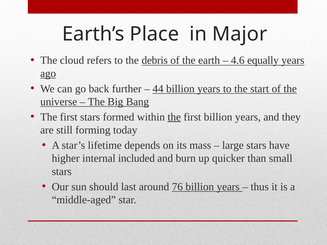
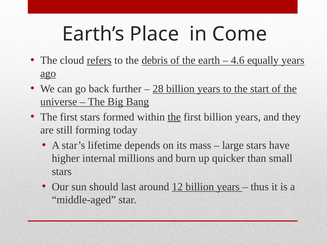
Major: Major -> Come
refers underline: none -> present
44: 44 -> 28
included: included -> millions
76: 76 -> 12
